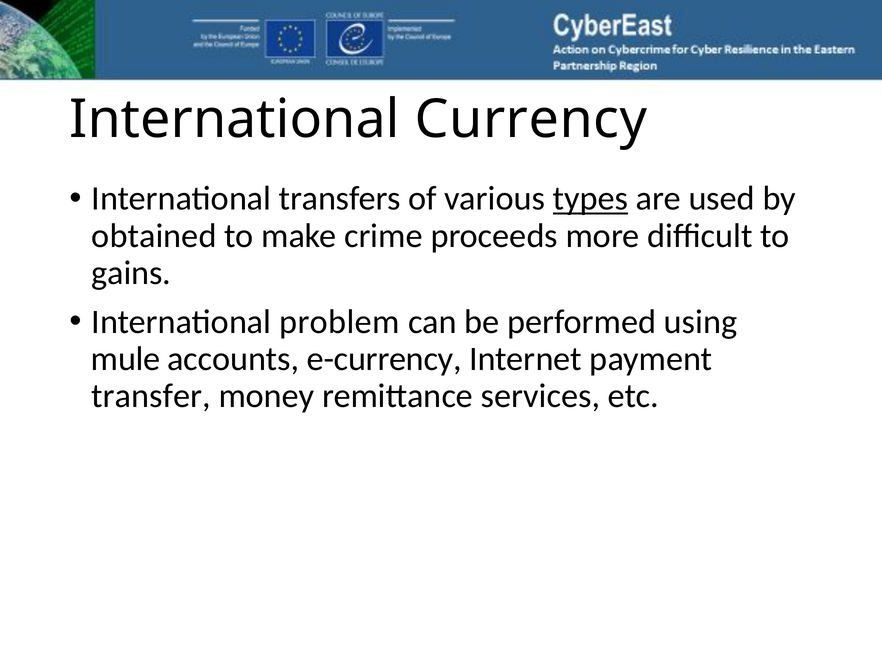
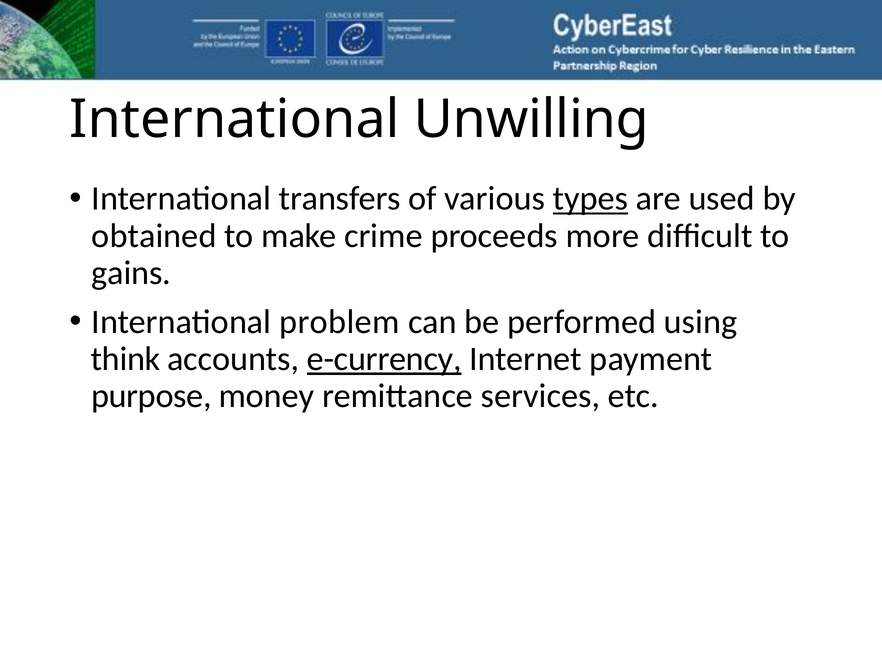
Currency: Currency -> Unwilling
mule: mule -> think
e-currency underline: none -> present
transfer: transfer -> purpose
